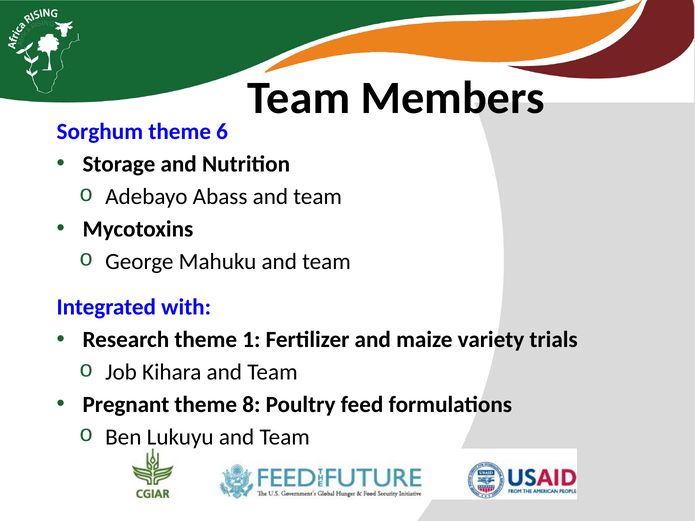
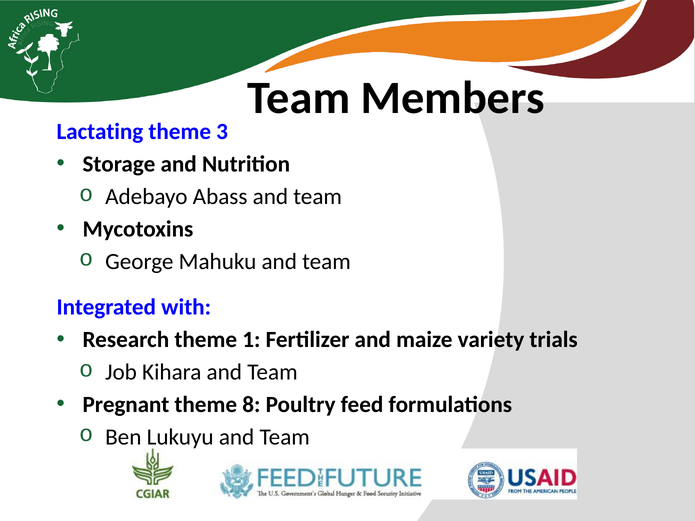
Sorghum: Sorghum -> Lactating
6: 6 -> 3
